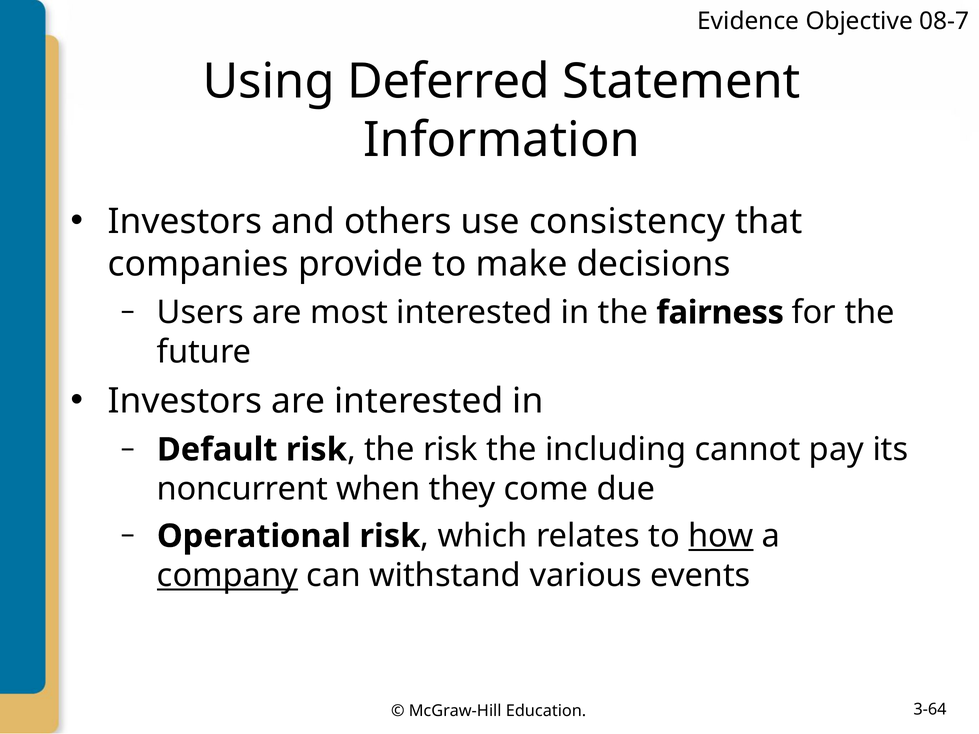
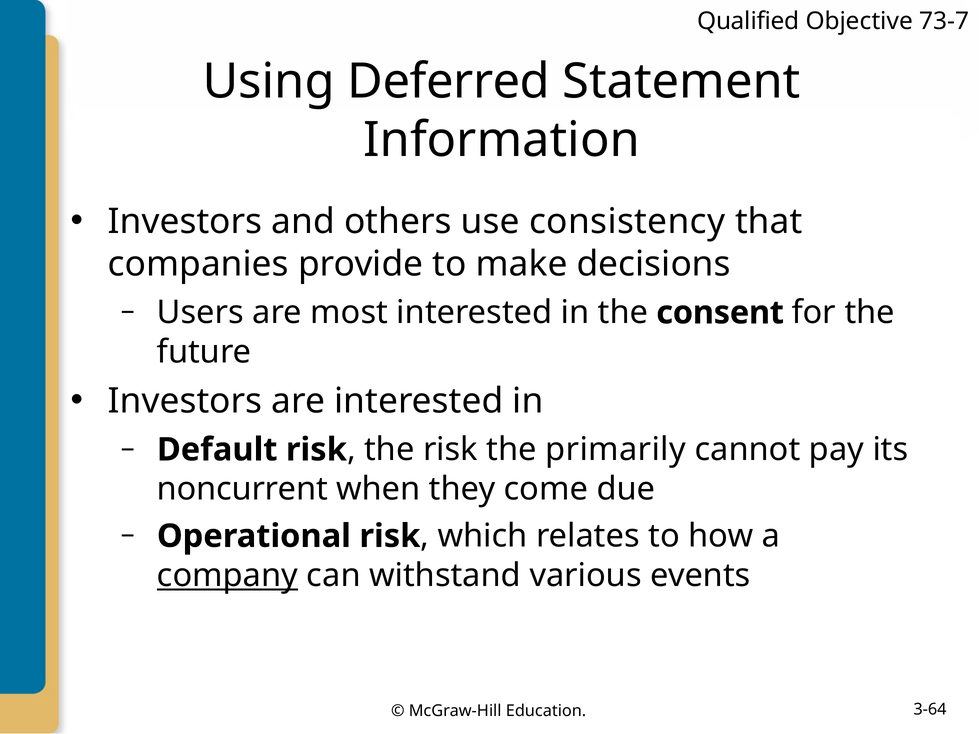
Evidence: Evidence -> Qualified
08-7: 08-7 -> 73-7
fairness: fairness -> consent
including: including -> primarily
how underline: present -> none
